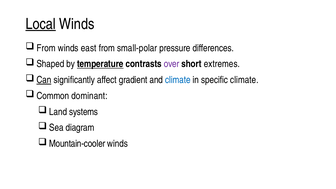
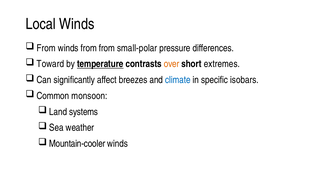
Local underline: present -> none
winds east: east -> from
Shaped: Shaped -> Toward
over colour: purple -> orange
Can underline: present -> none
gradient: gradient -> breezes
specific climate: climate -> isobars
dominant: dominant -> monsoon
diagram: diagram -> weather
